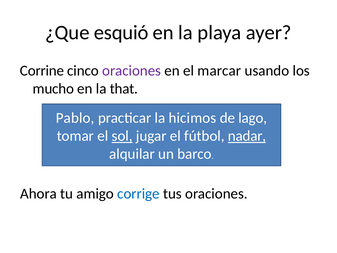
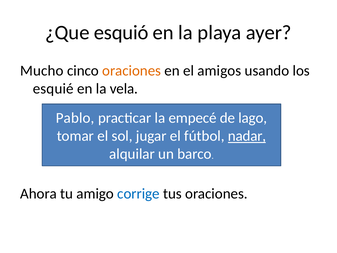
Corrine: Corrine -> Mucho
oraciones at (132, 71) colour: purple -> orange
marcar: marcar -> amigos
mucho: mucho -> esquié
that: that -> vela
hicimos: hicimos -> empecé
sol underline: present -> none
